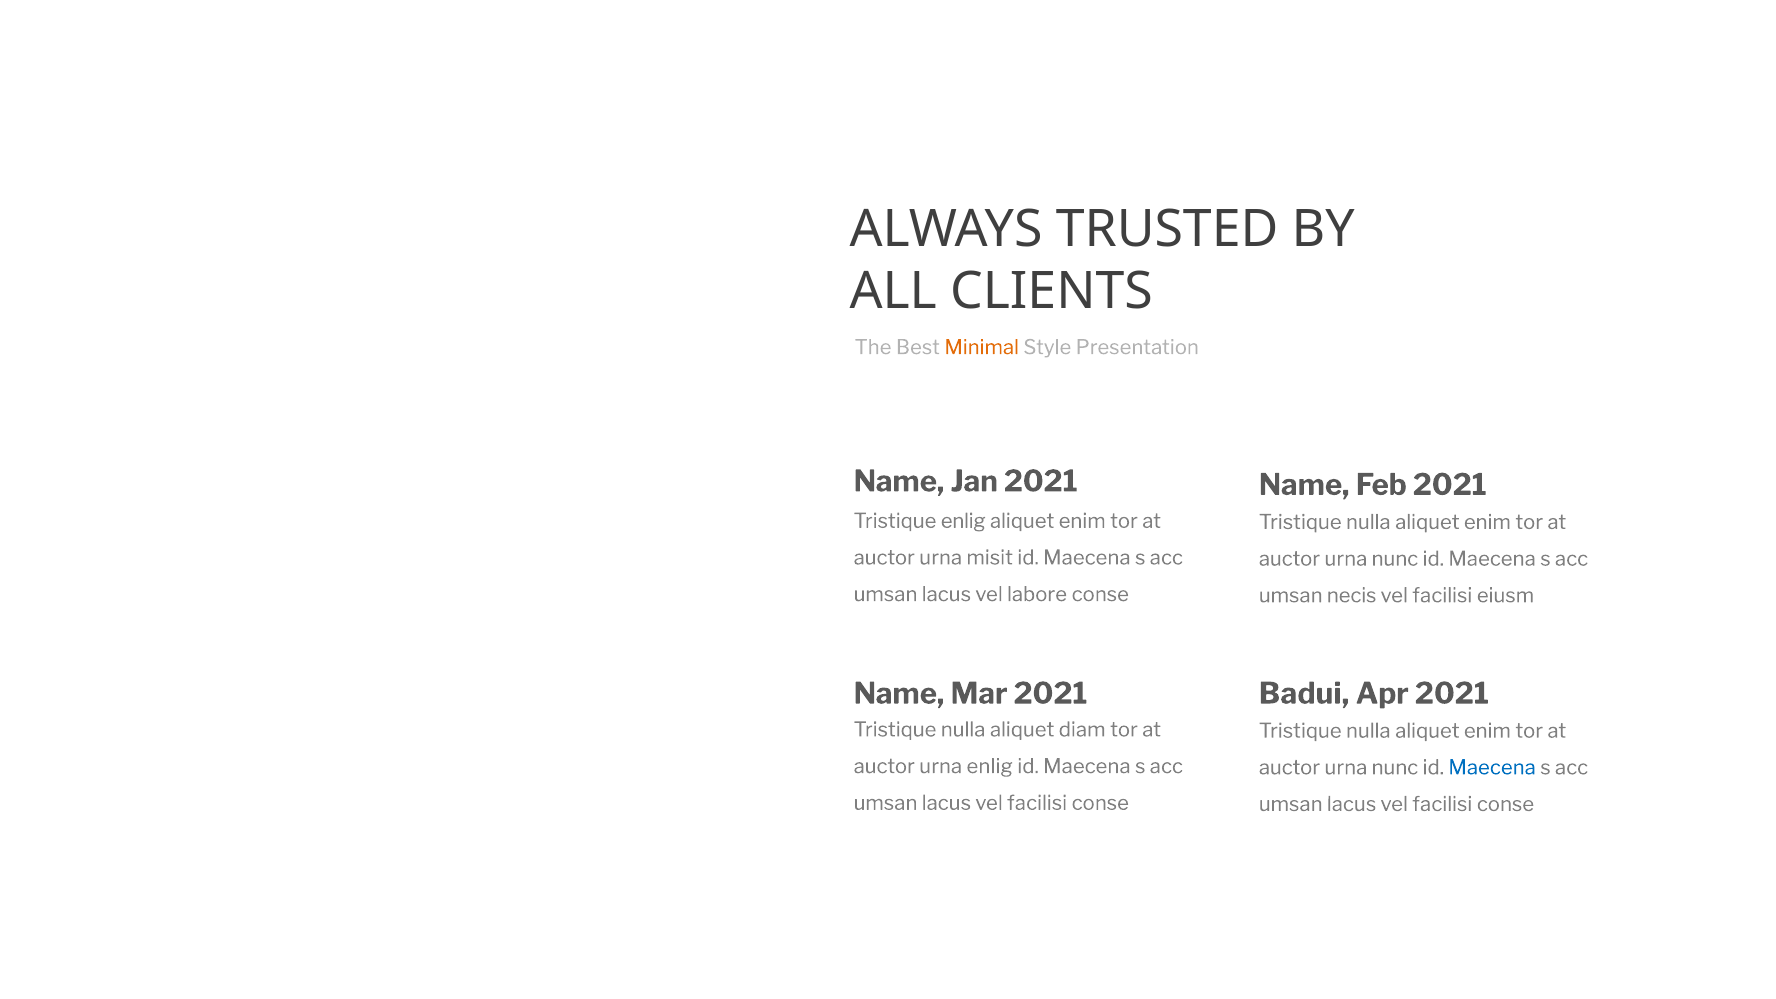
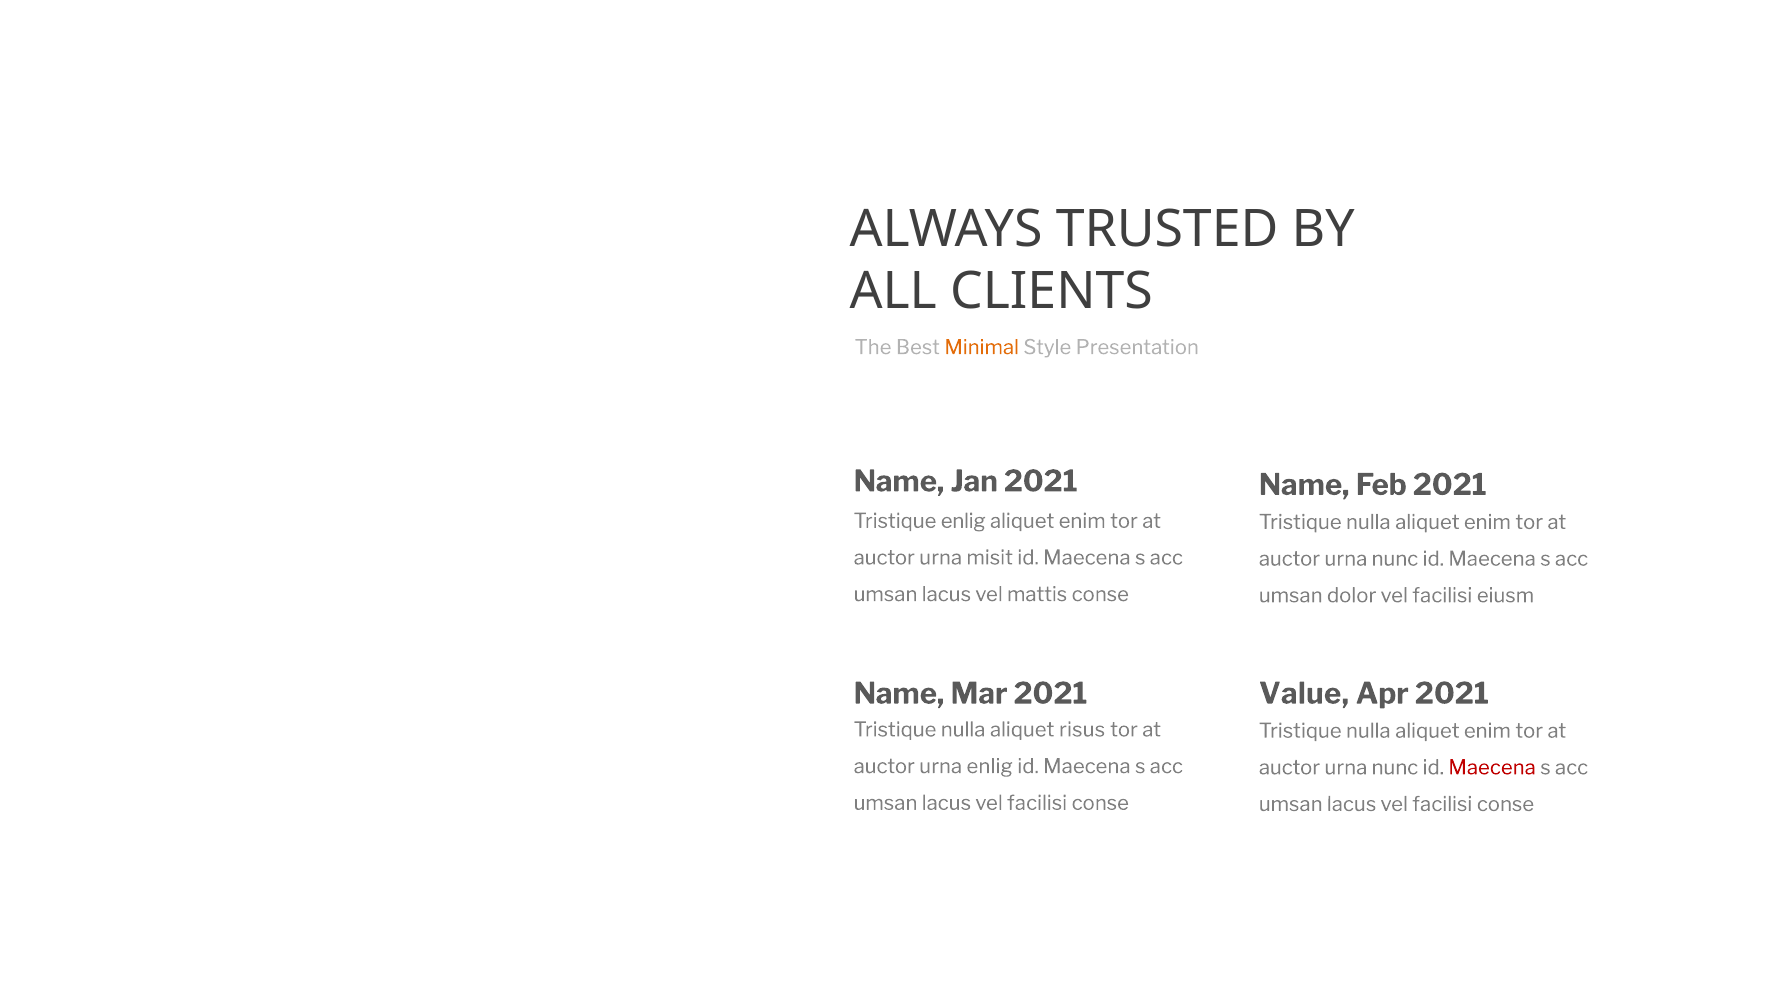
labore: labore -> mattis
necis: necis -> dolor
Badui: Badui -> Value
diam: diam -> risus
Maecena at (1492, 768) colour: blue -> red
